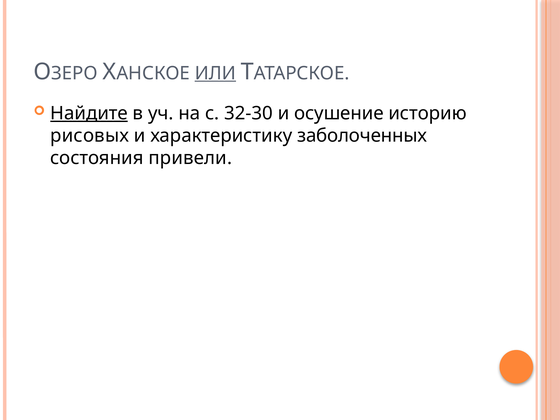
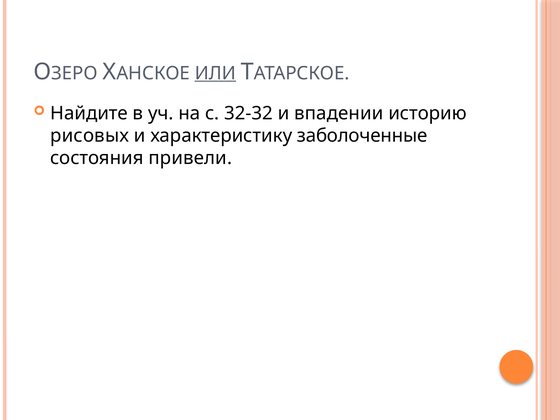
Найдите underline: present -> none
32-30: 32-30 -> 32-32
осушение: осушение -> впадении
заболоченных: заболоченных -> заболоченные
